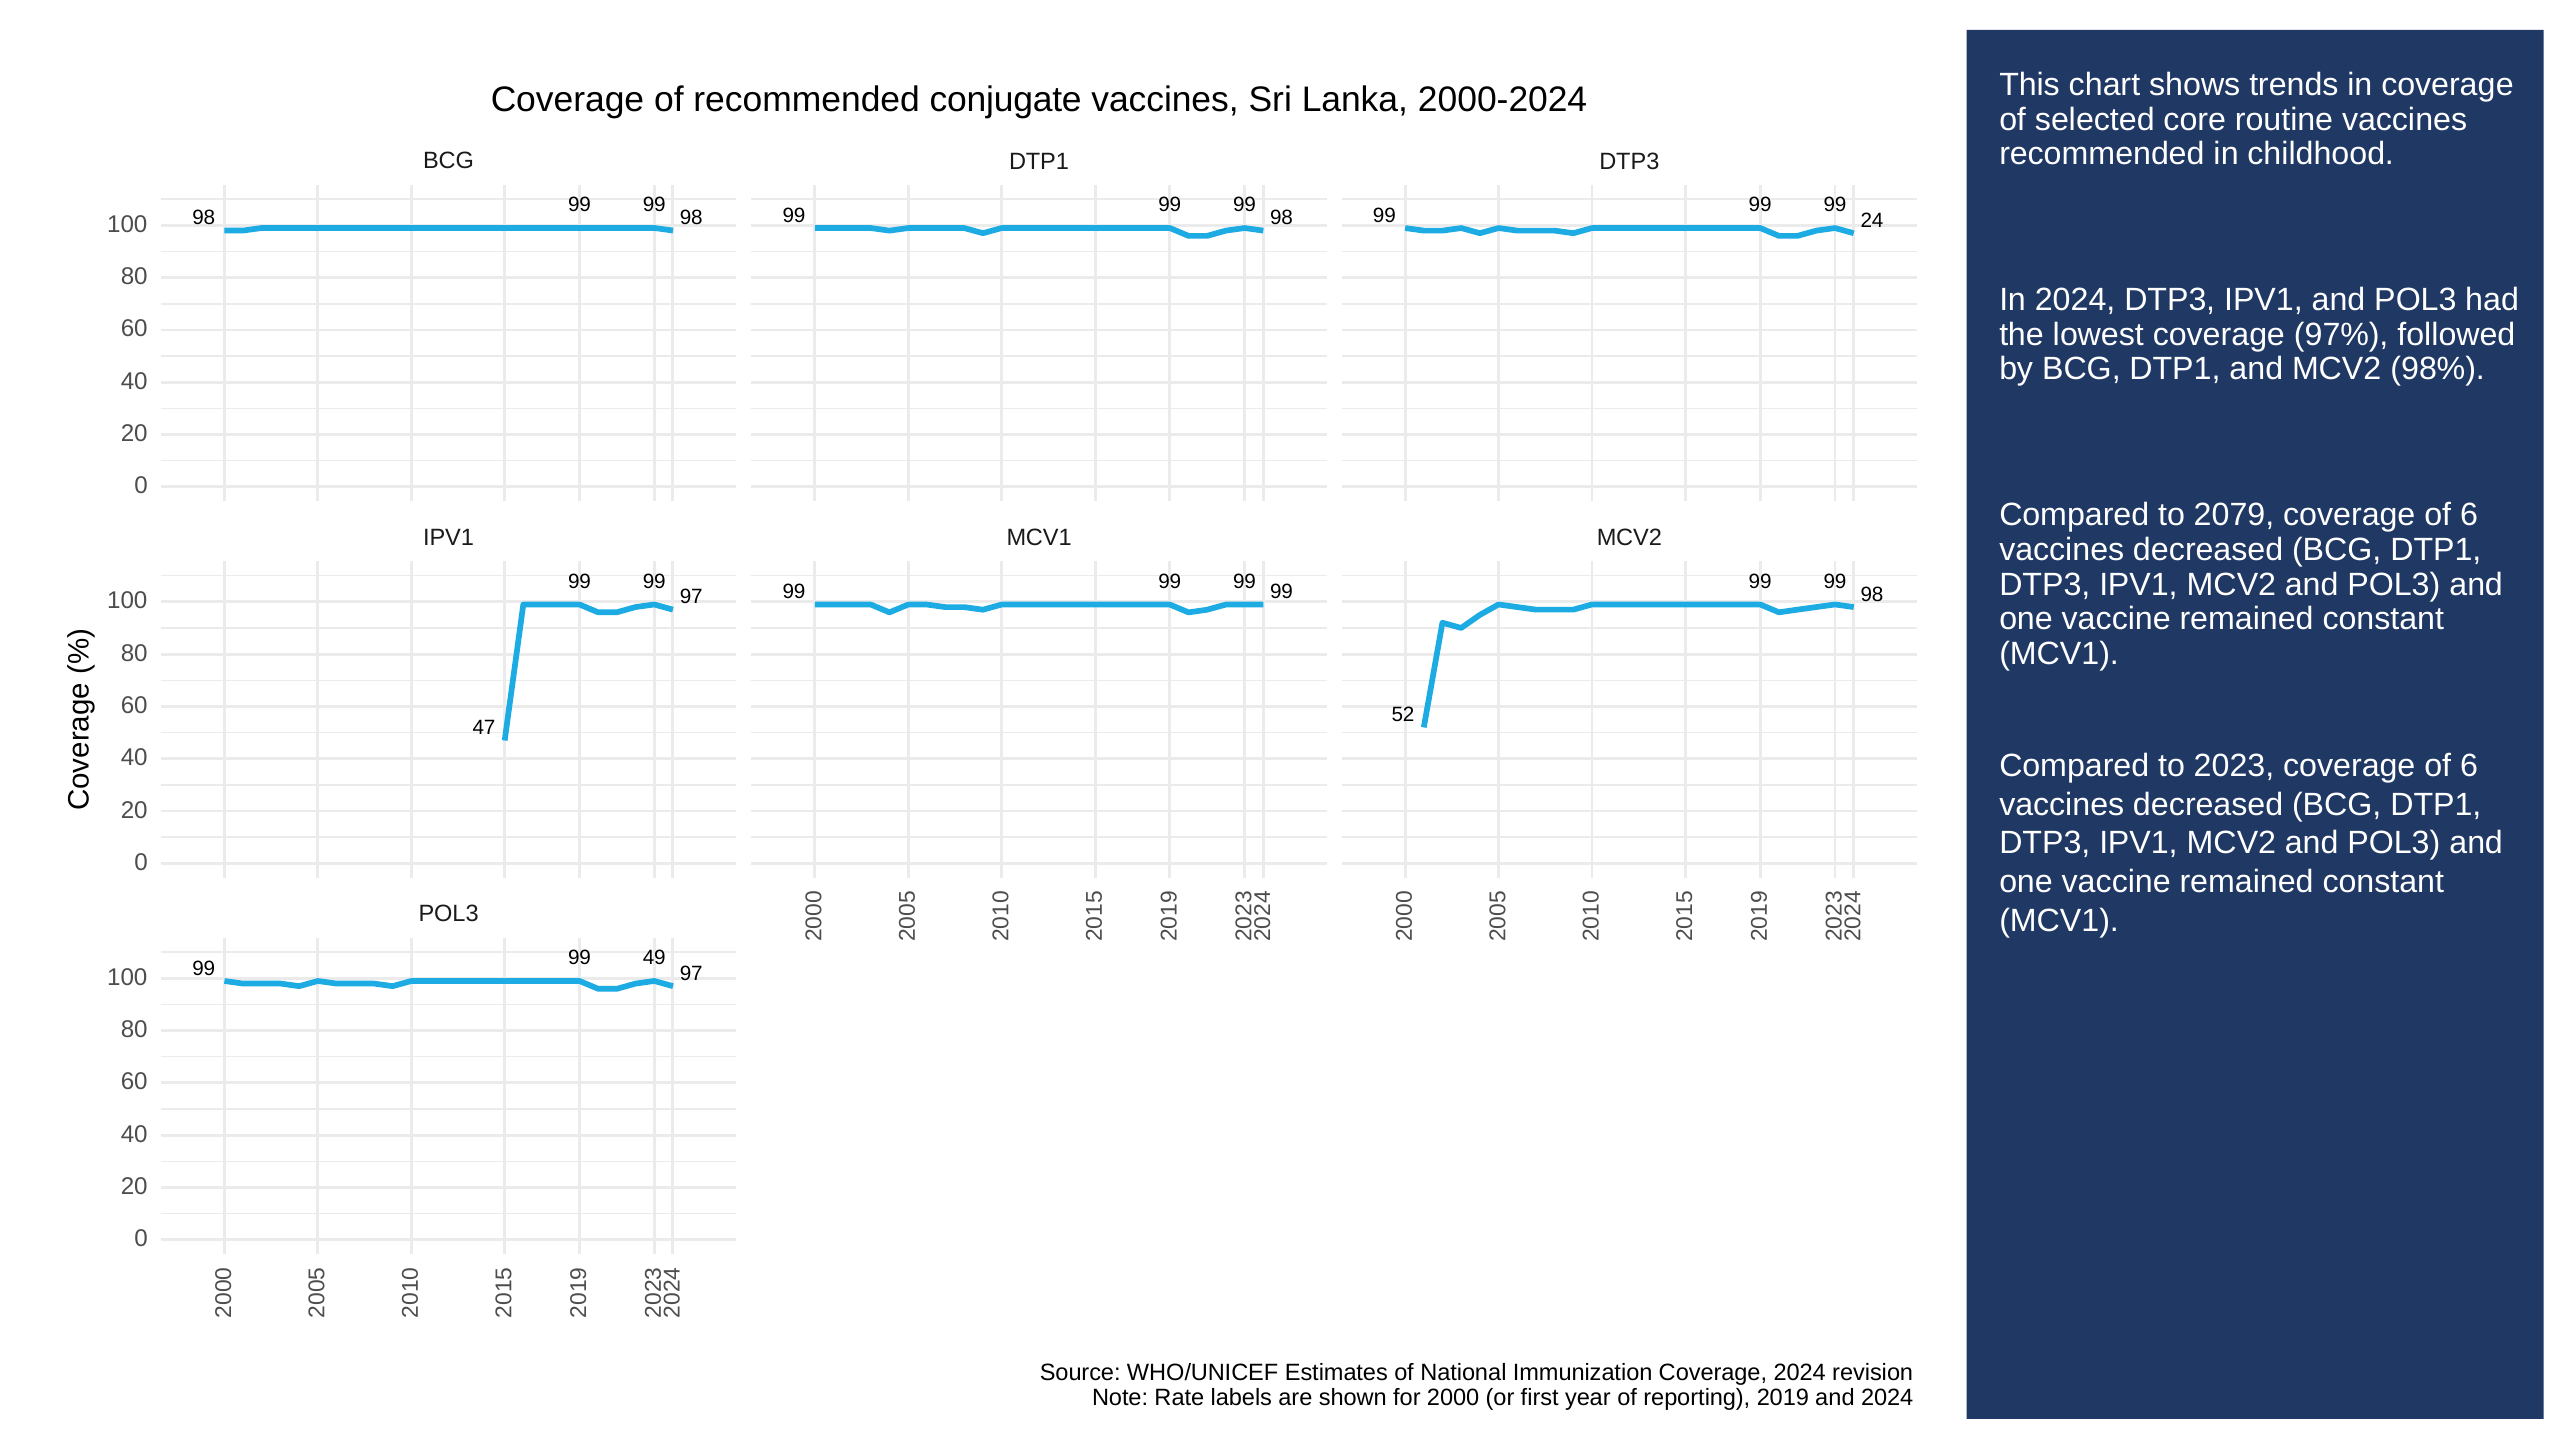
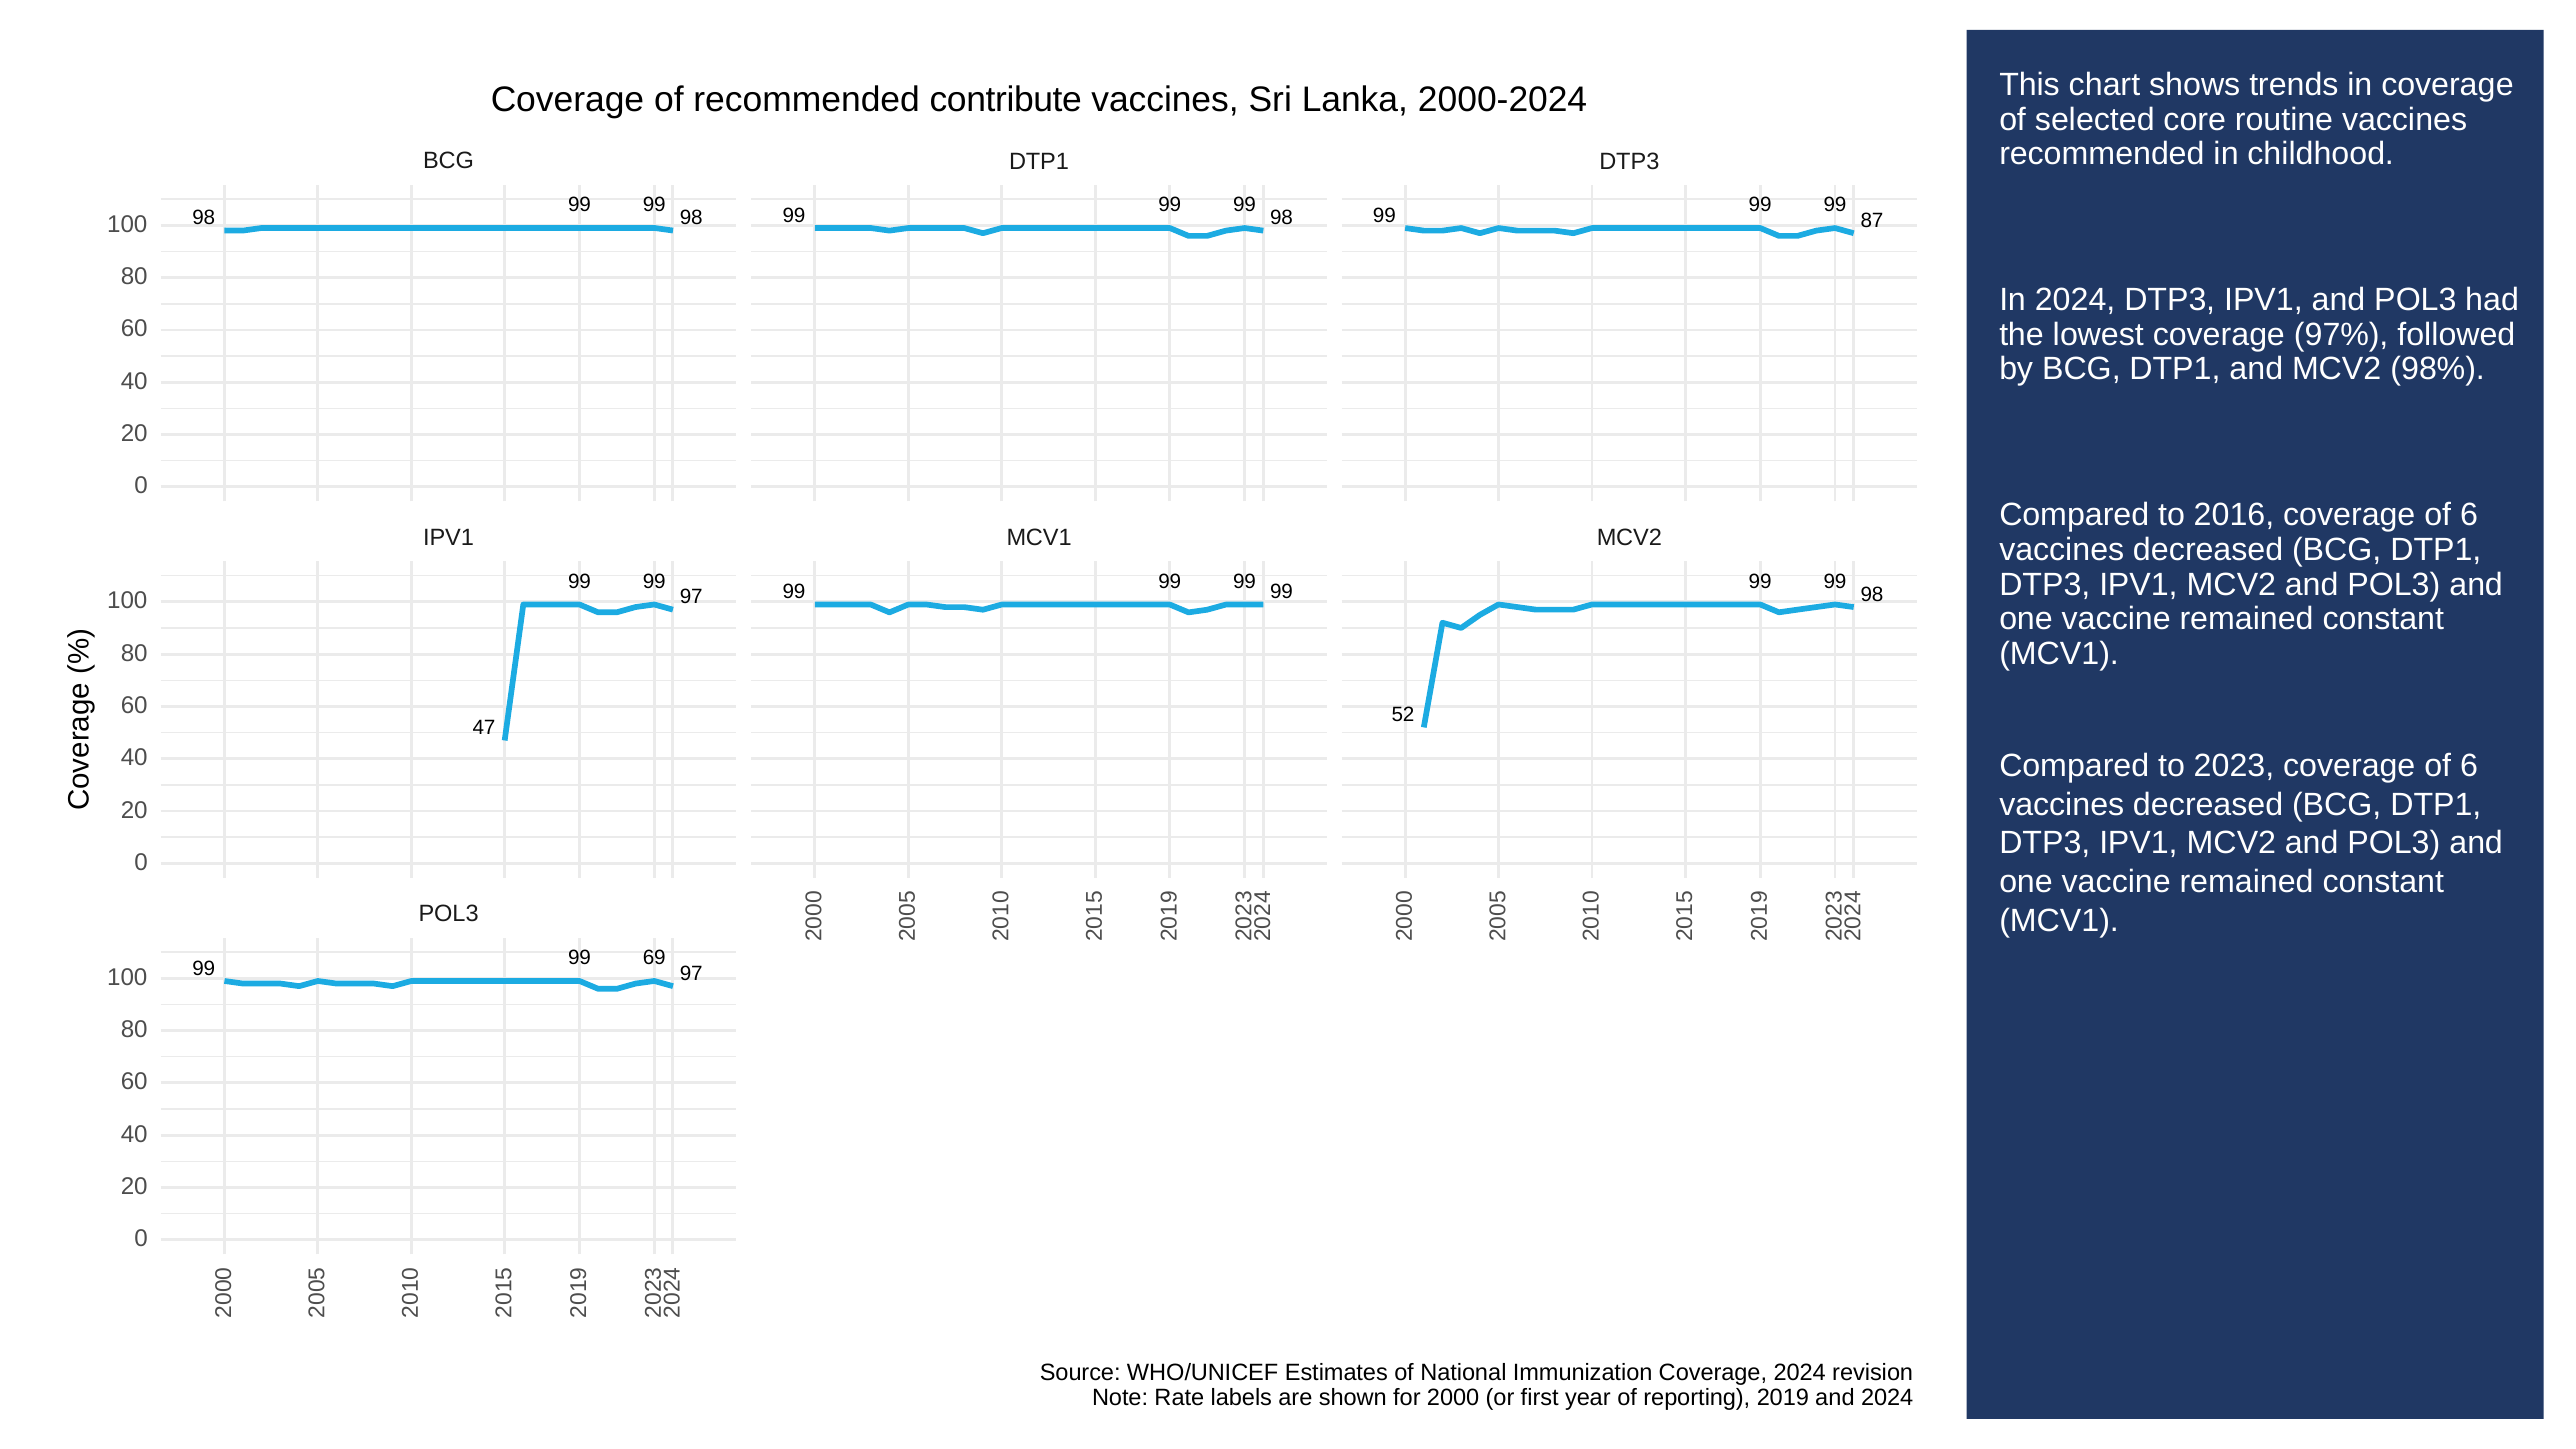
conjugate: conjugate -> contribute
24: 24 -> 87
2079: 2079 -> 2016
49: 49 -> 69
